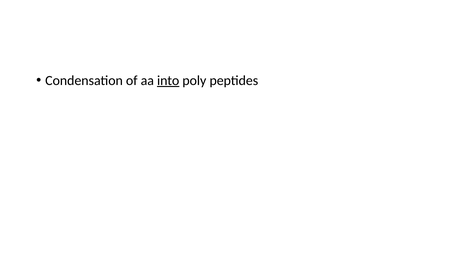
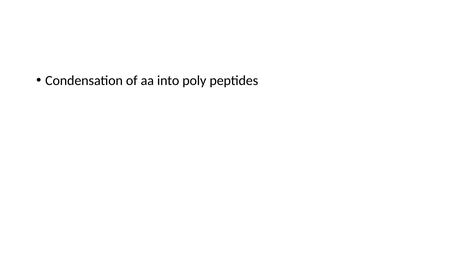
into underline: present -> none
